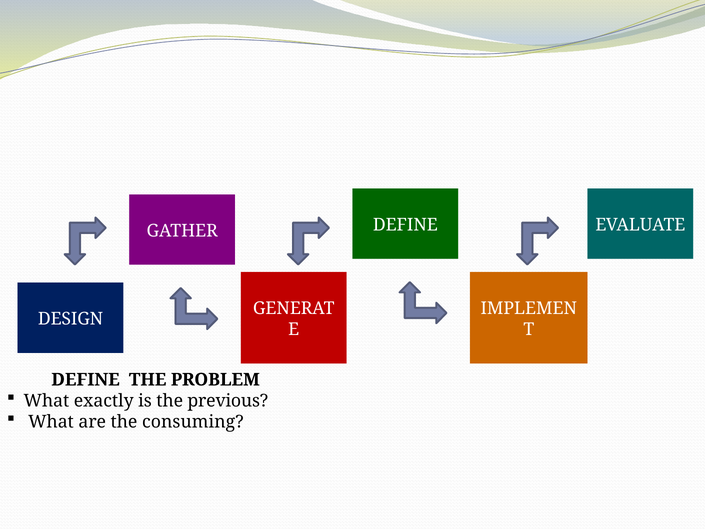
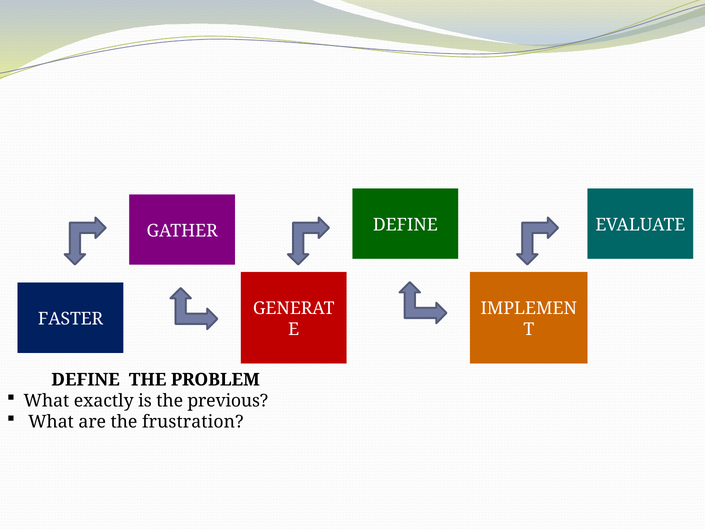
DESIGN: DESIGN -> FASTER
consuming: consuming -> frustration
